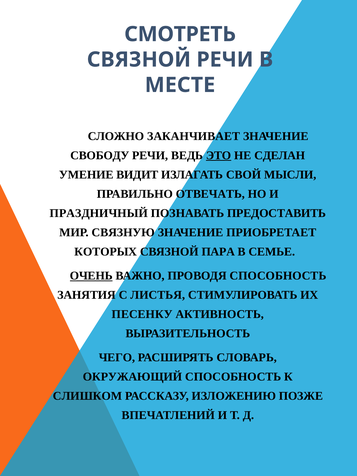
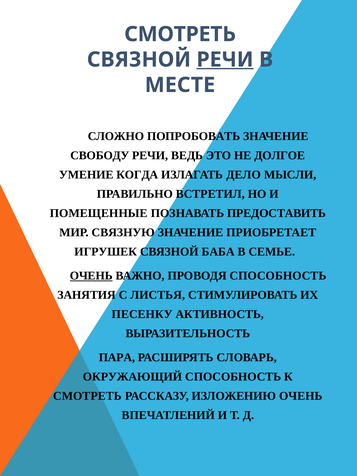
РЕЧИ at (225, 60) underline: none -> present
ЗАКАНЧИВАЕТ: ЗАКАНЧИВАЕТ -> ПОПРОБОВАТЬ
ЭТО underline: present -> none
СДЕЛАН: СДЕЛАН -> ДОЛГОЕ
ВИДИТ: ВИДИТ -> КОГДА
СВОЙ: СВОЙ -> ДЕЛО
ОТВЕЧАТЬ: ОТВЕЧАТЬ -> ВСТРЕТИЛ
ПРАЗДНИЧНЫЙ: ПРАЗДНИЧНЫЙ -> ПОМЕЩЕННЫЕ
КОТОРЫХ: КОТОРЫХ -> ИГРУШЕК
ПАРА: ПАРА -> БАБА
ЧЕГО: ЧЕГО -> ПАРА
СЛИШКОМ at (88, 396): СЛИШКОМ -> СМОТРЕТЬ
ИЗЛОЖЕНИЮ ПОЗЖЕ: ПОЗЖЕ -> ОЧЕНЬ
